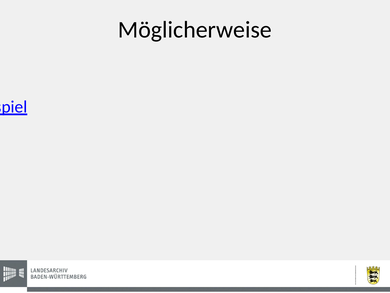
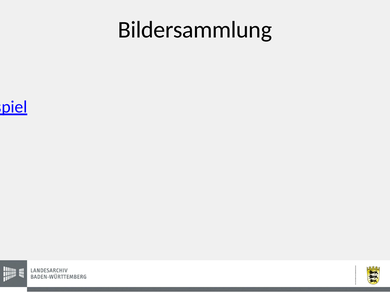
Möglicherweise: Möglicherweise -> Bildersammlung
